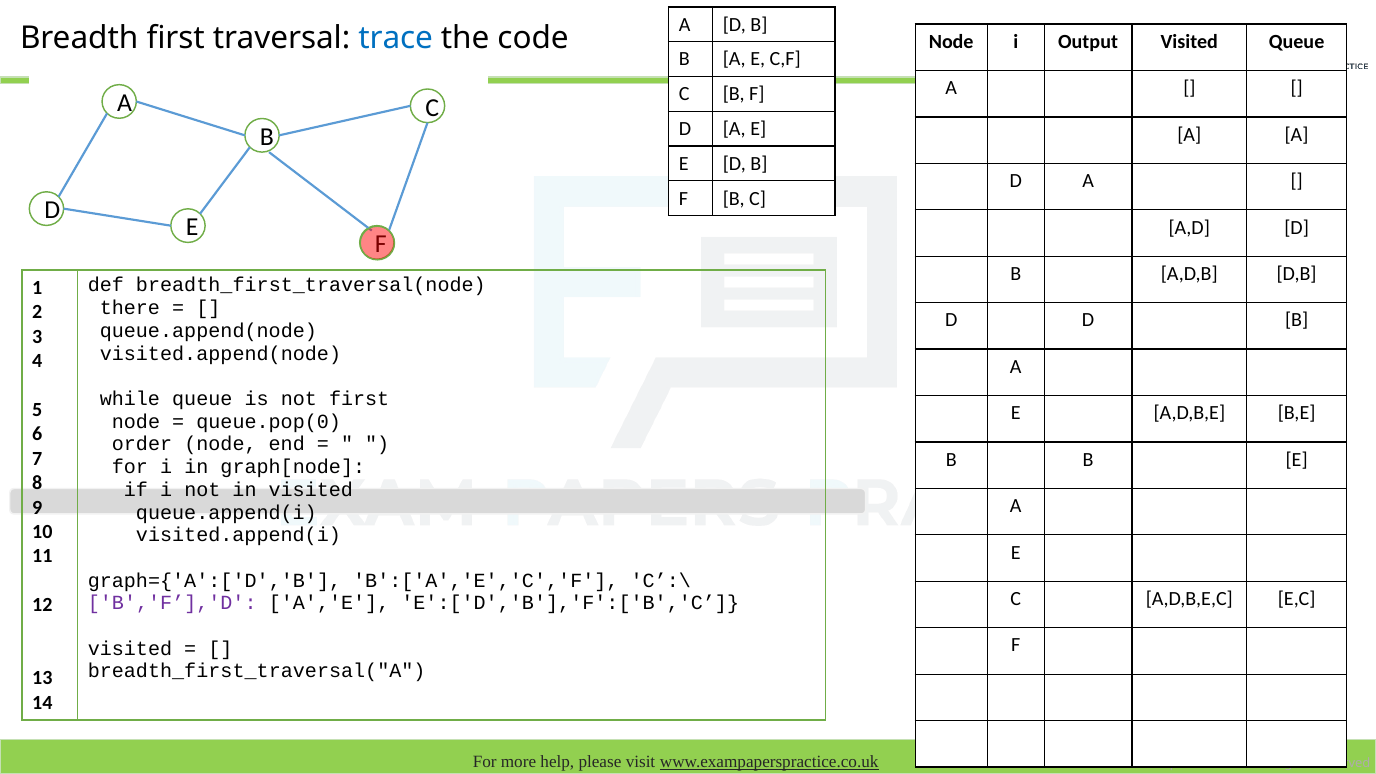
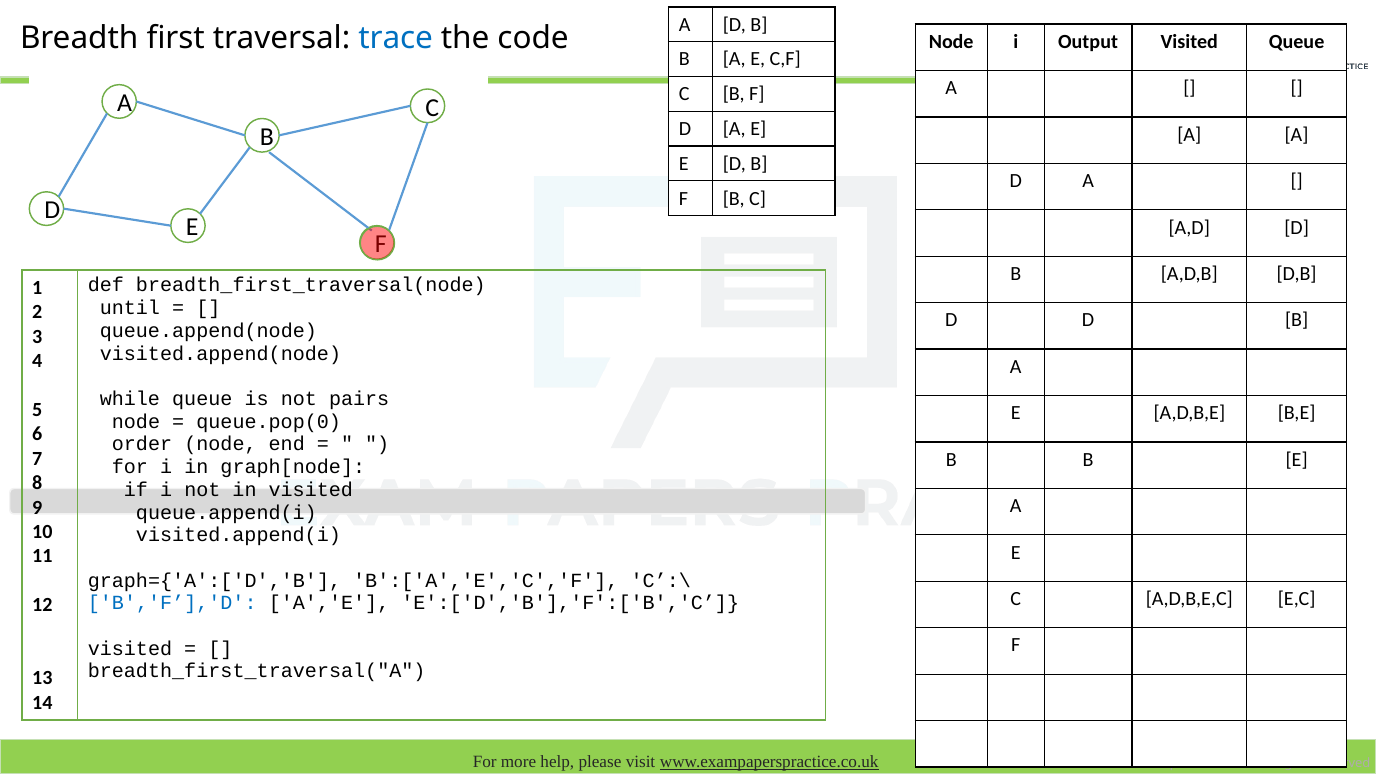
there: there -> until
not first: first -> pairs
B','F’],'D colour: purple -> blue
